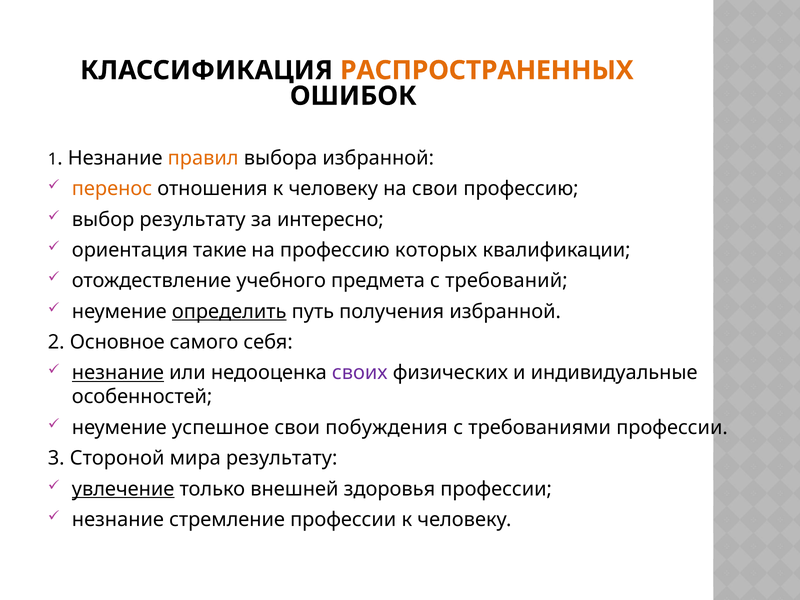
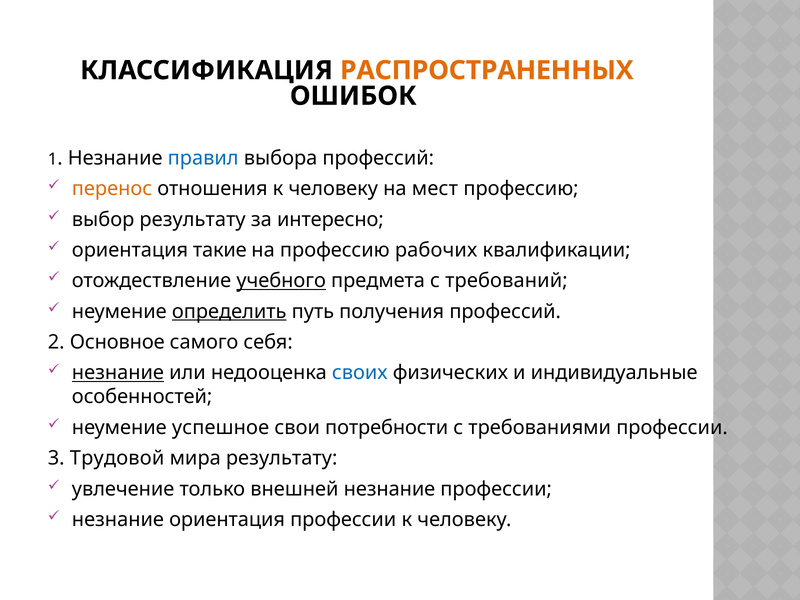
правил colour: orange -> blue
выбора избранной: избранной -> профессий
на свои: свои -> мест
которых: которых -> рабочих
учебного underline: none -> present
получения избранной: избранной -> профессий
своих colour: purple -> blue
побуждения: побуждения -> потребности
Стороной: Стороной -> Трудовой
увлечение underline: present -> none
внешней здоровья: здоровья -> незнание
незнание стремление: стремление -> ориентация
